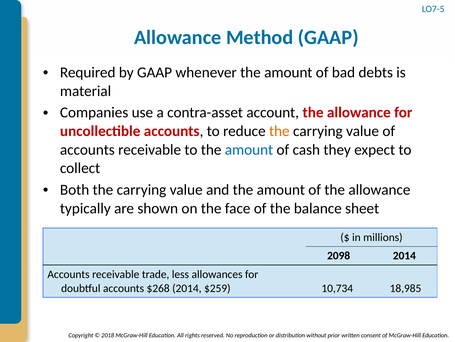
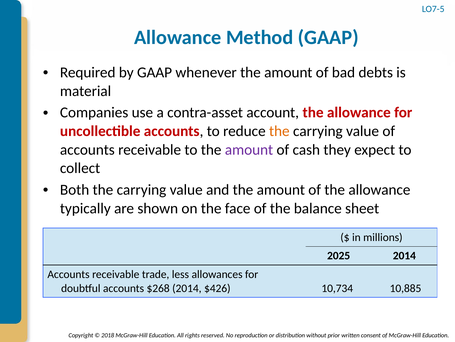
amount at (249, 149) colour: blue -> purple
2098: 2098 -> 2025
$259: $259 -> $426
18,985: 18,985 -> 10,885
